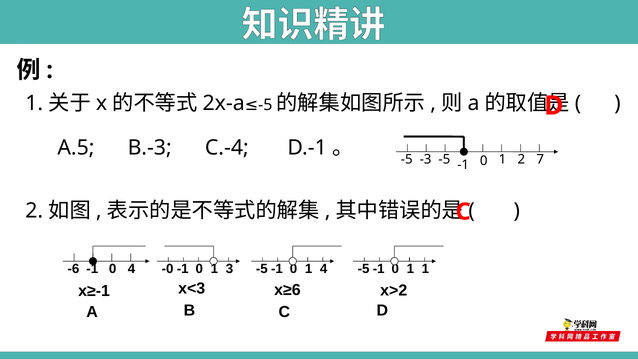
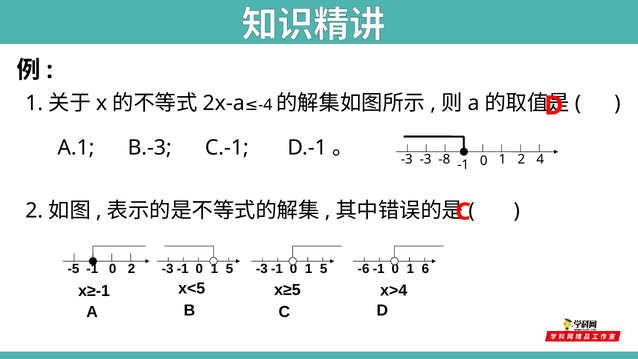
-5 at (265, 105): -5 -> -4
A.5: A.5 -> A.1
C.-4: C.-4 -> C.-1
-5 at (407, 159): -5 -> -3
-5 at (444, 159): -5 -> -8
7: 7 -> 4
-6: -6 -> -5
0 4: 4 -> 2
-0 at (168, 269): -0 -> -3
3 at (229, 269): 3 -> 5
-5 at (262, 269): -5 -> -3
4 at (324, 269): 4 -> 5
-5 at (364, 269): -5 -> -6
1 1: 1 -> 6
x<3: x<3 -> x<5
x≥6: x≥6 -> x≥5
x>2: x>2 -> x>4
